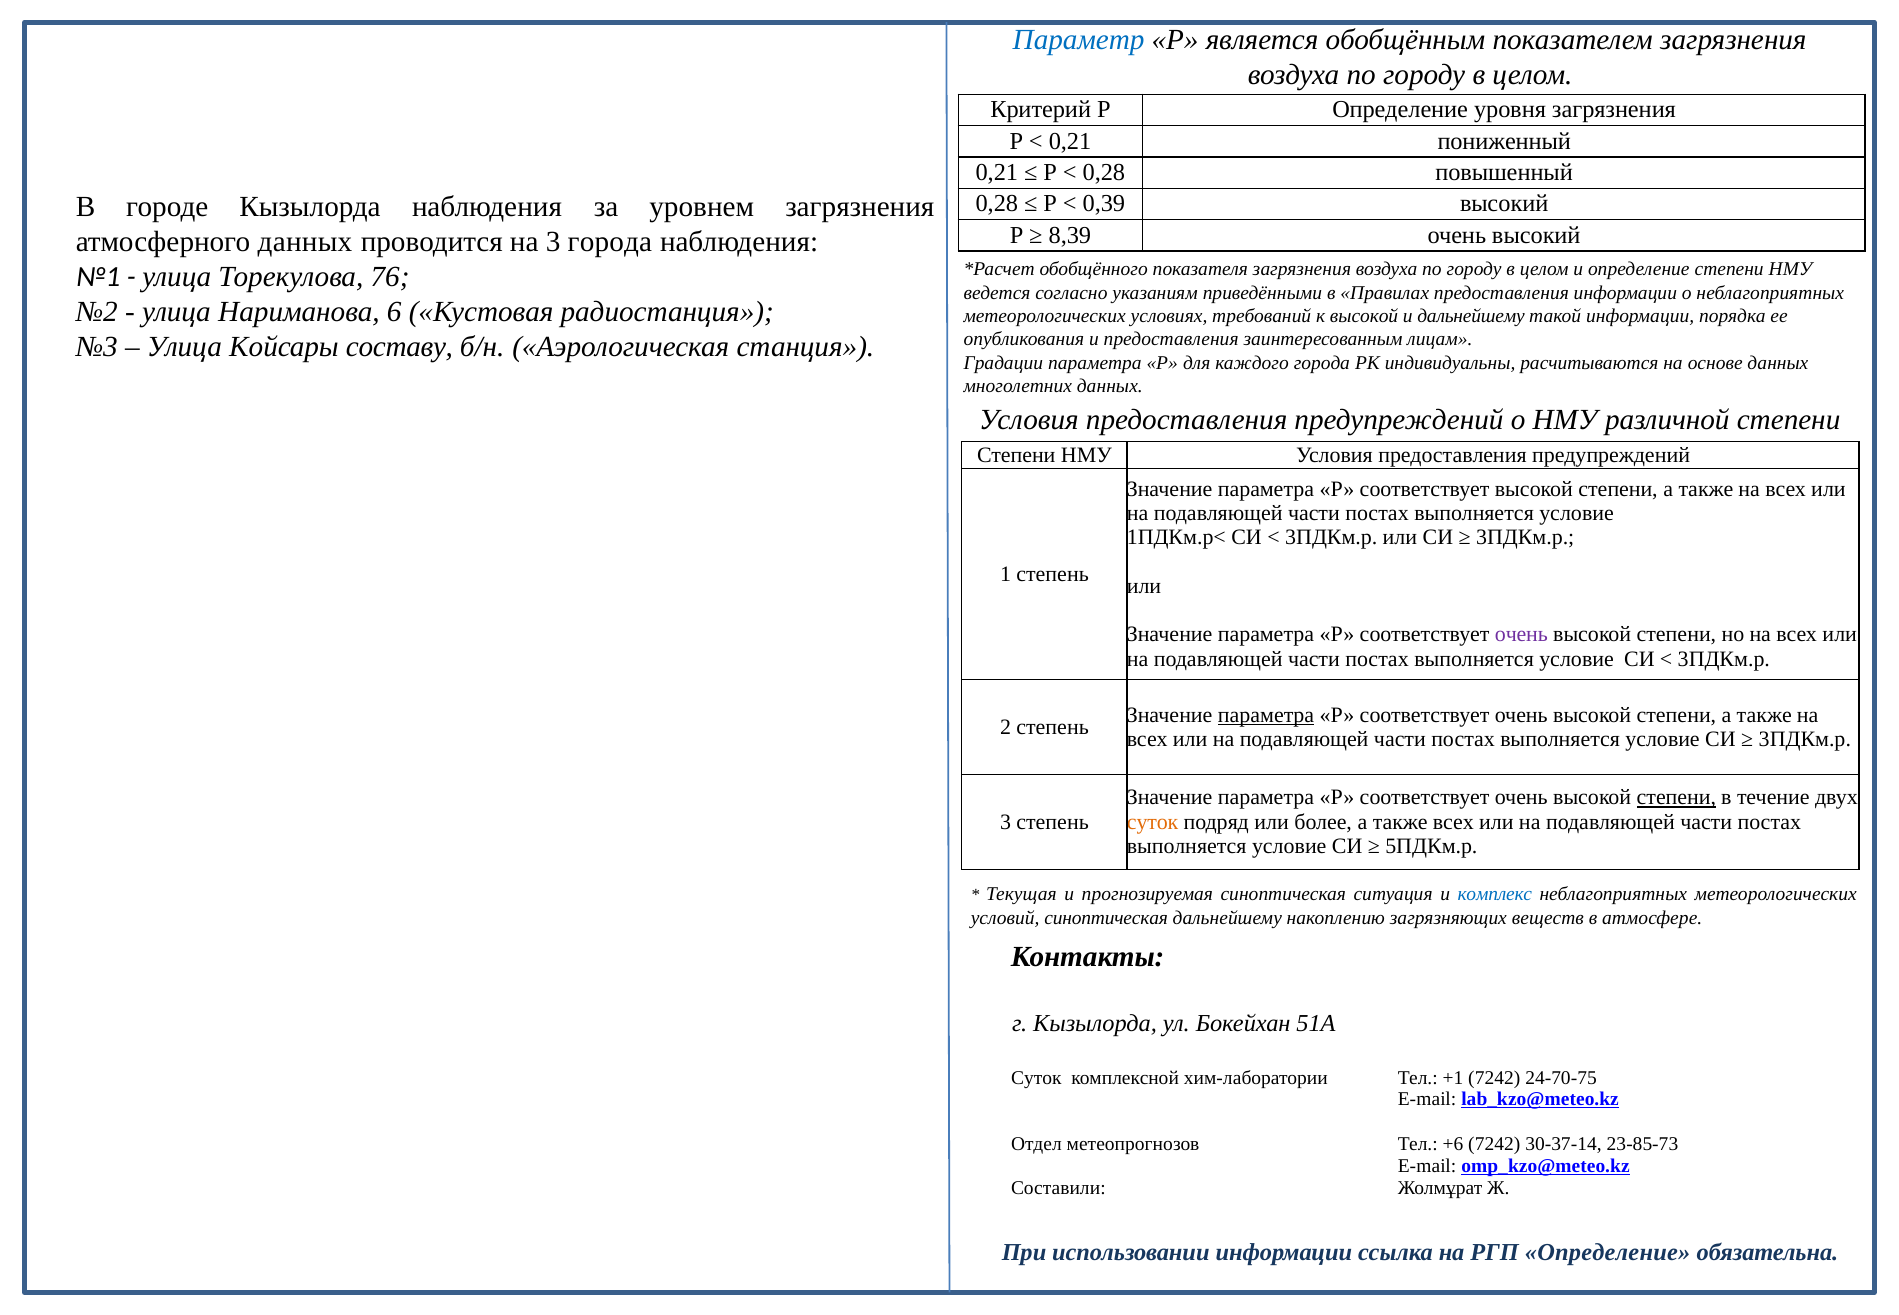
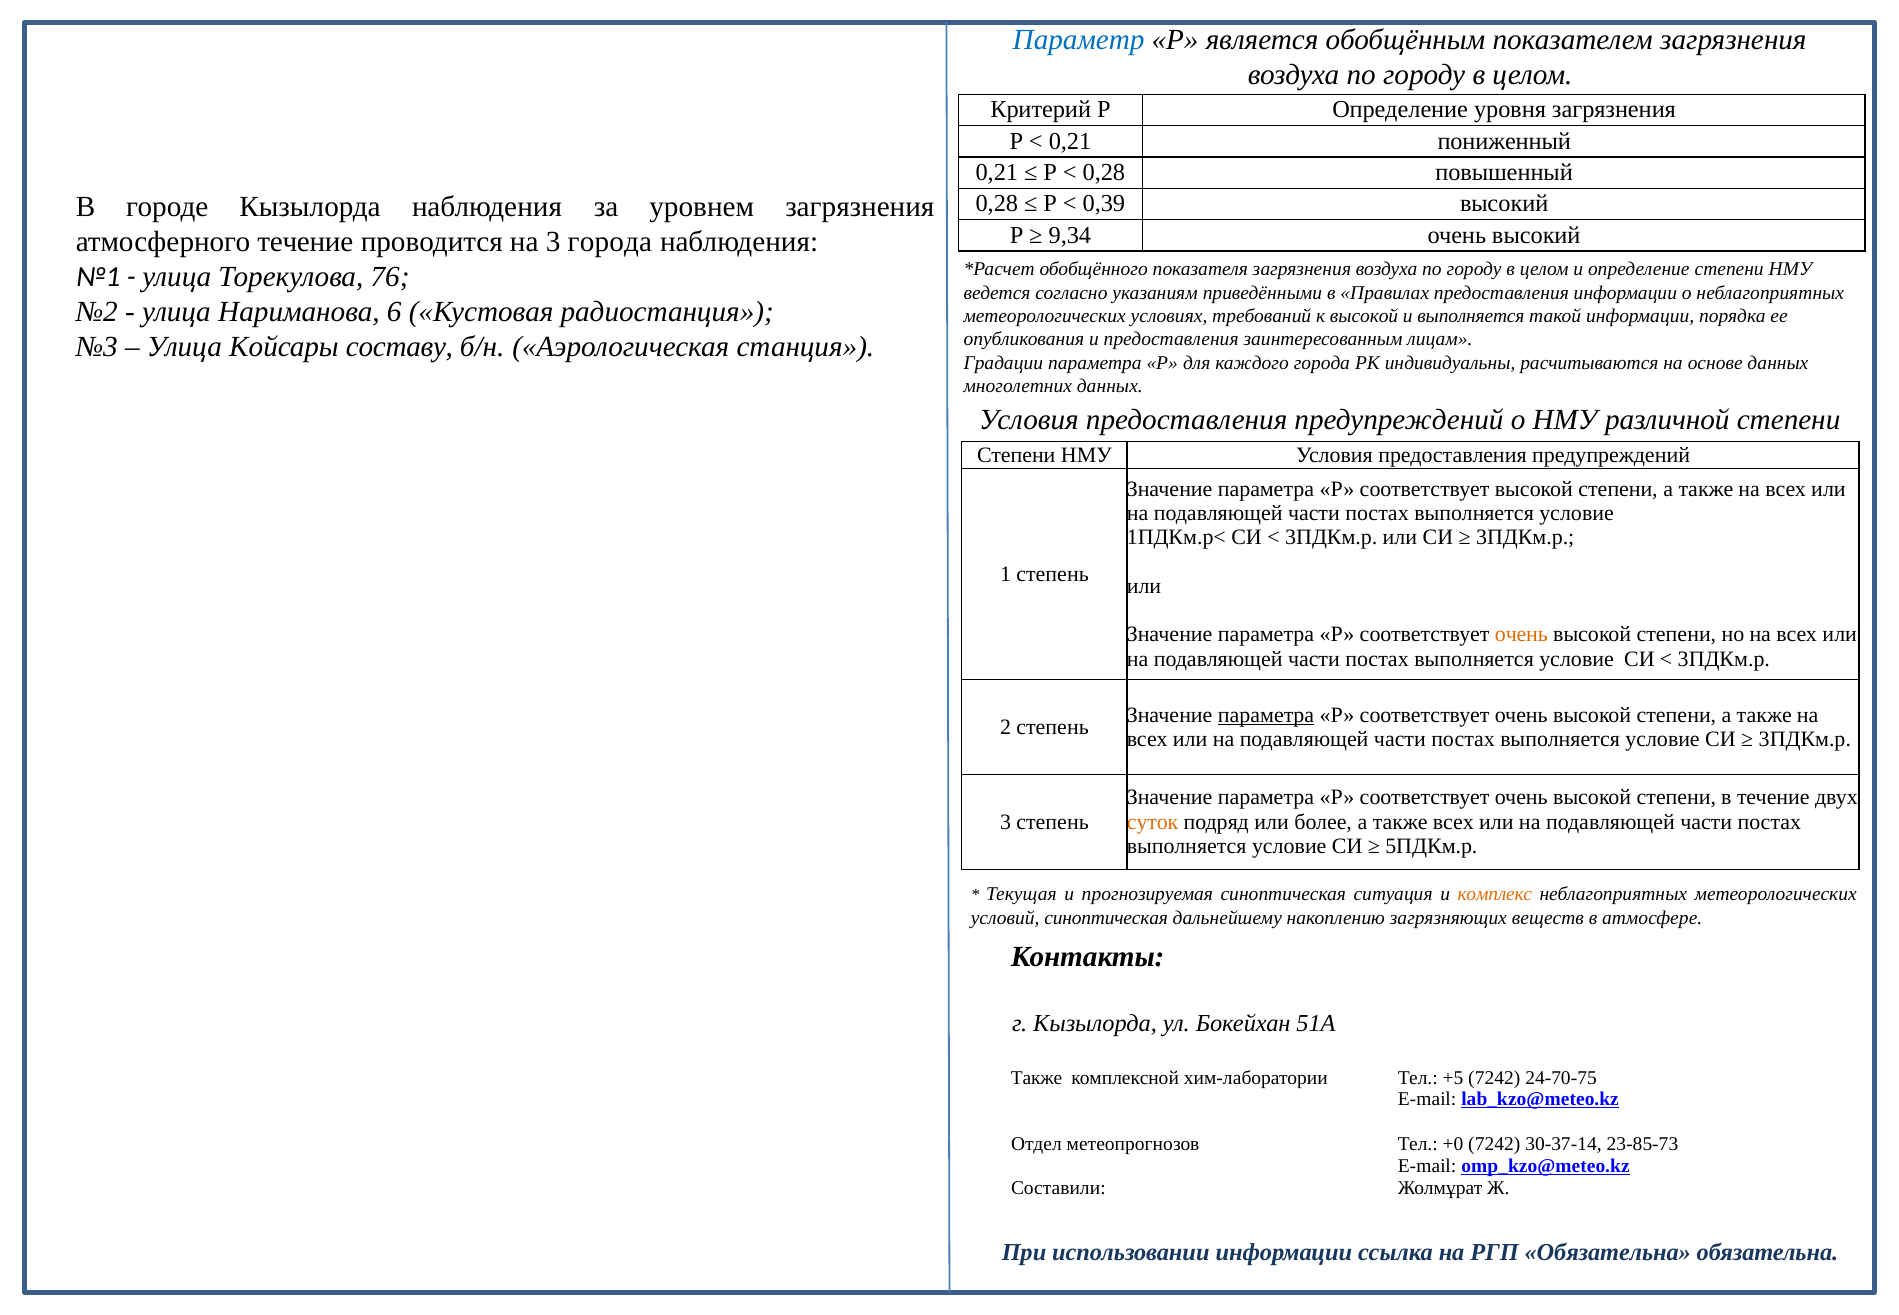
8,39: 8,39 -> 9,34
атмосферного данных: данных -> течение
и дальнейшему: дальнейшему -> выполняется
очень at (1521, 635) colour: purple -> orange
степени at (1676, 797) underline: present -> none
комплекс colour: blue -> orange
Суток at (1036, 1077): Суток -> Также
+1: +1 -> +5
+6: +6 -> +0
РГП Определение: Определение -> Обязательна
